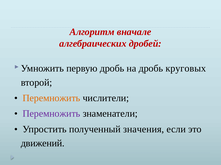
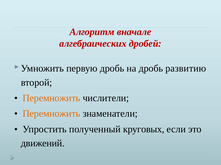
круговых: круговых -> развитию
Перемножить at (51, 114) colour: purple -> orange
значения: значения -> круговых
